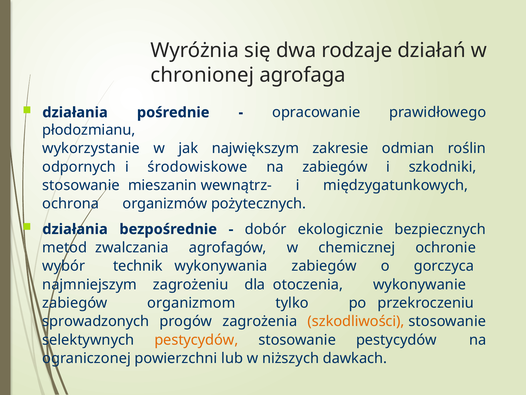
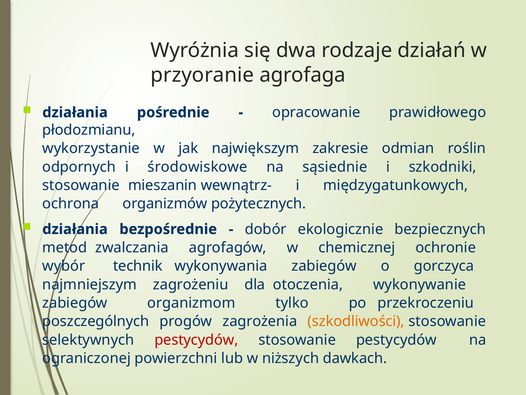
chronionej: chronionej -> przyoranie
na zabiegów: zabiegów -> sąsiednie
sprowadzonych: sprowadzonych -> poszczególnych
pestycydów at (196, 339) colour: orange -> red
